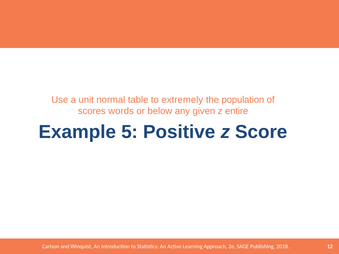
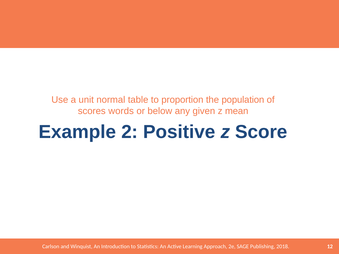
extremely: extremely -> proportion
entire: entire -> mean
5: 5 -> 2
